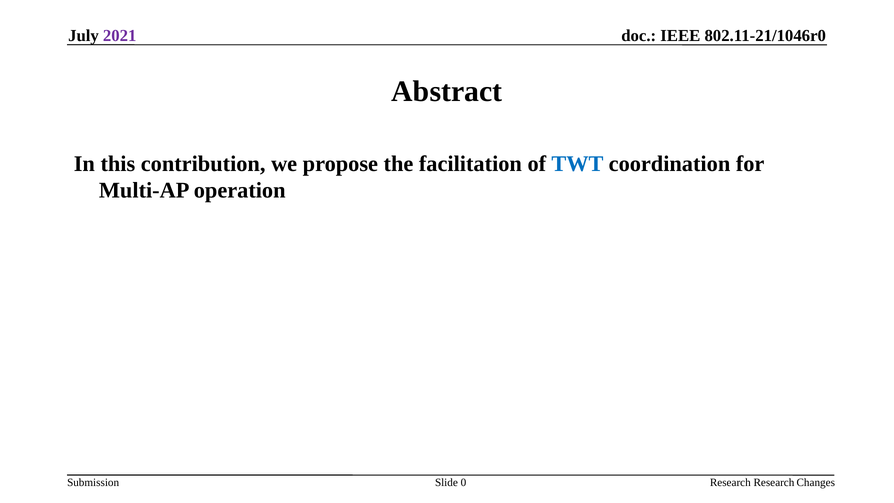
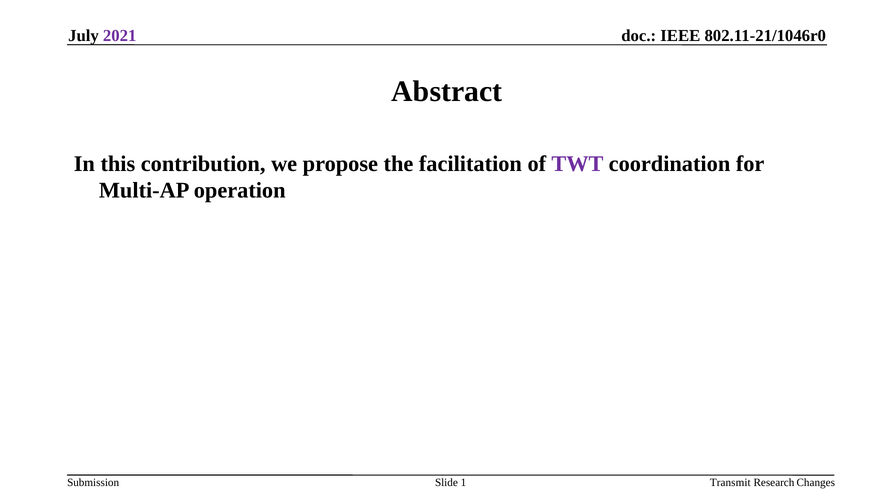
TWT colour: blue -> purple
0: 0 -> 1
Research at (730, 482): Research -> Transmit
